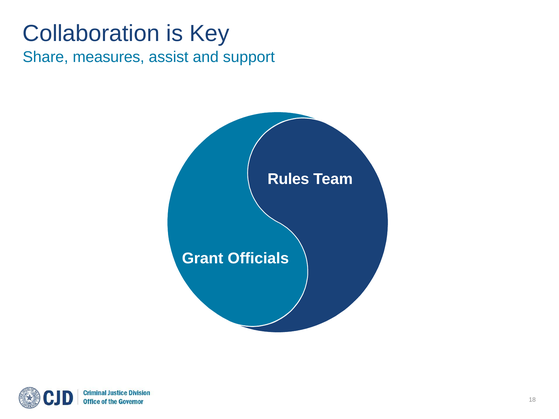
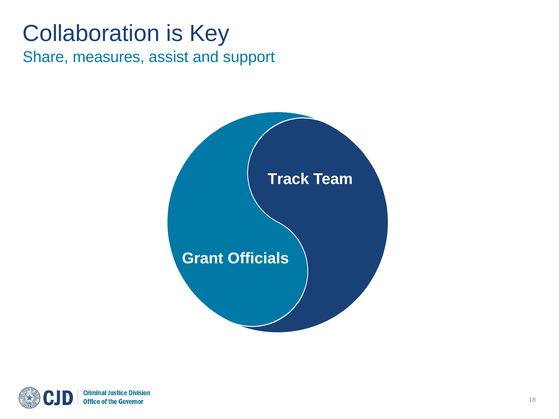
Rules: Rules -> Track
